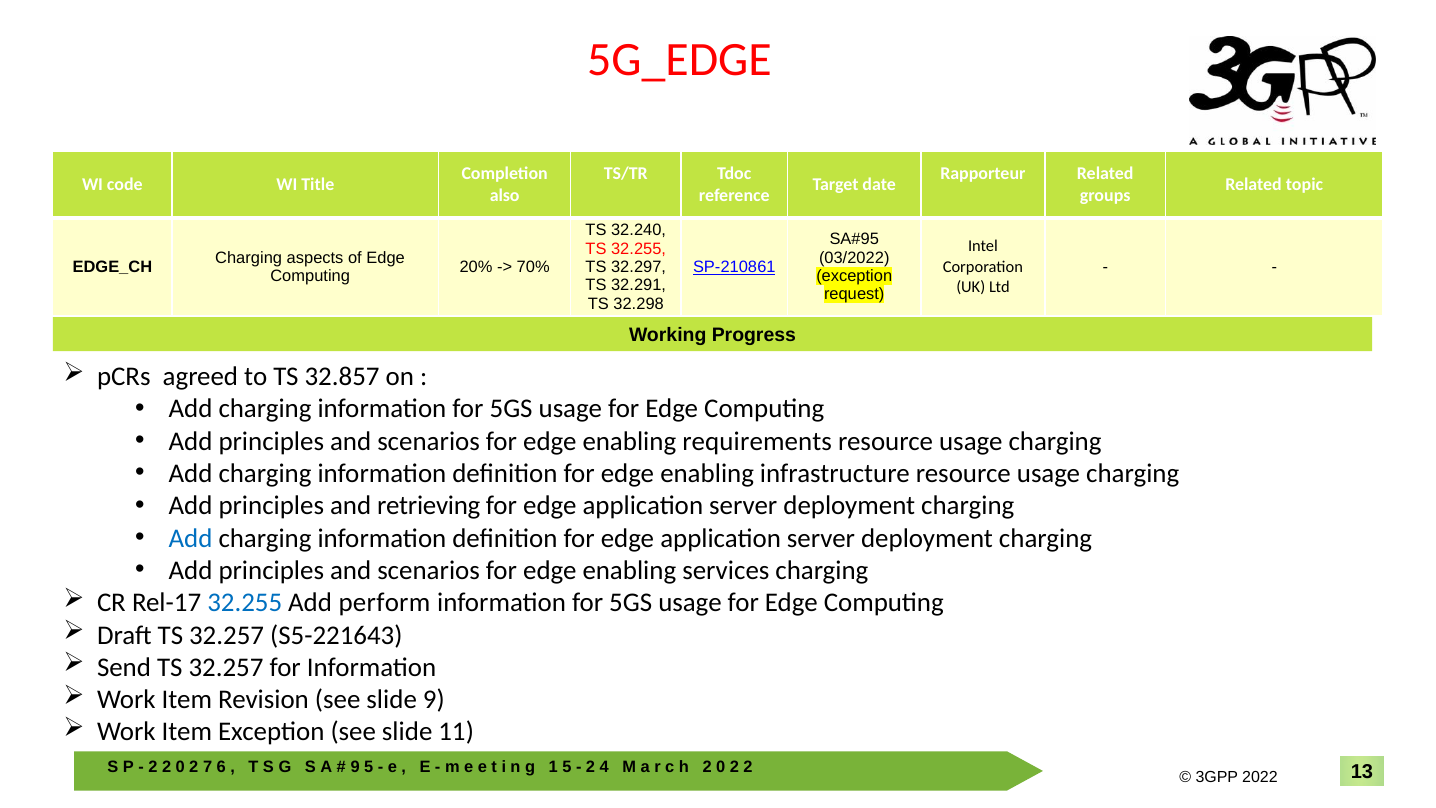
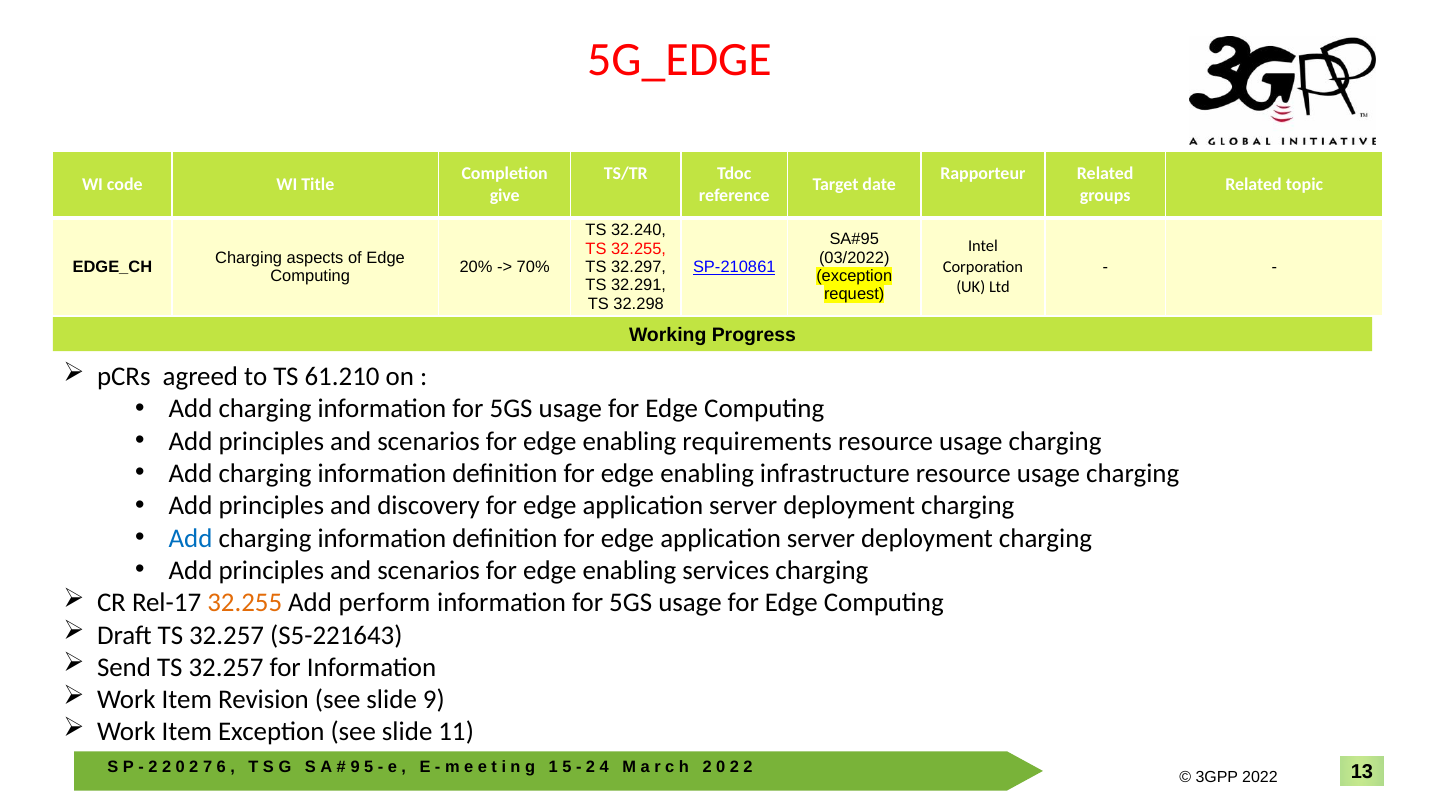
also: also -> give
32.857: 32.857 -> 61.210
retrieving: retrieving -> discovery
32.255 at (245, 603) colour: blue -> orange
